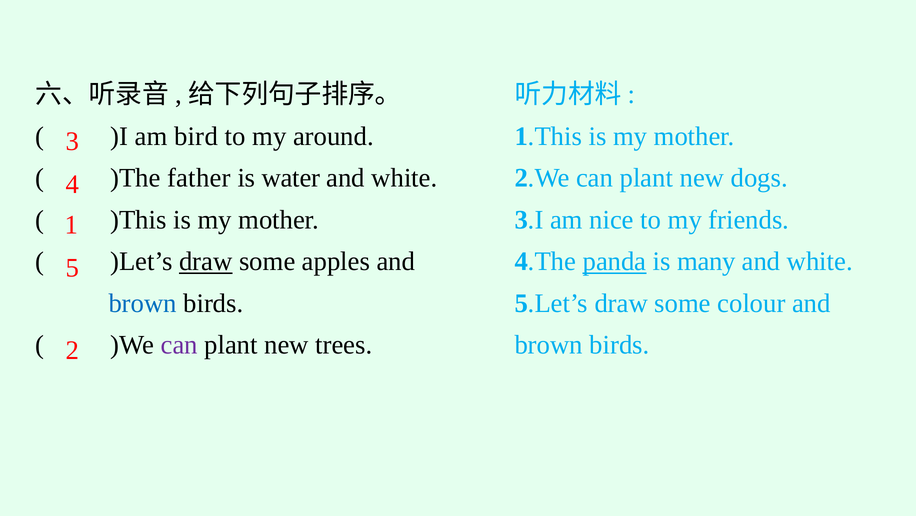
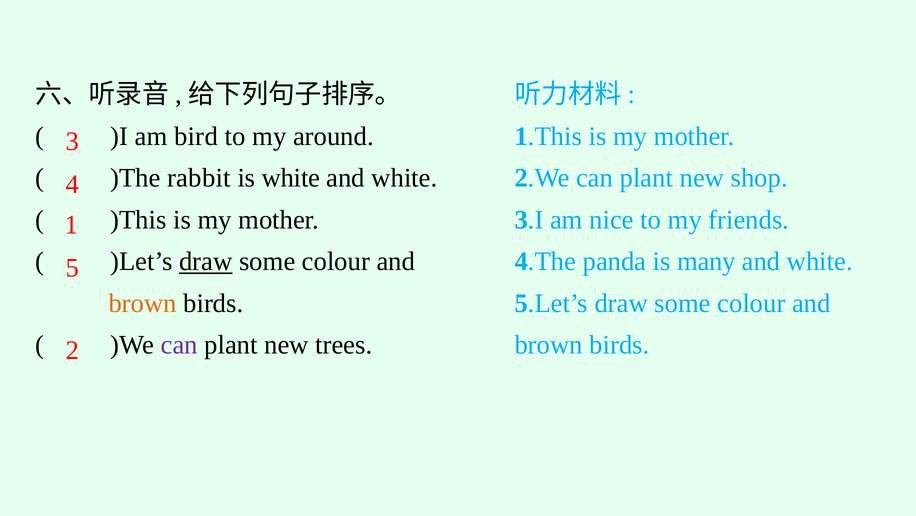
father: father -> rabbit
is water: water -> white
dogs: dogs -> shop
apples at (336, 261): apples -> colour
panda underline: present -> none
brown at (143, 303) colour: blue -> orange
